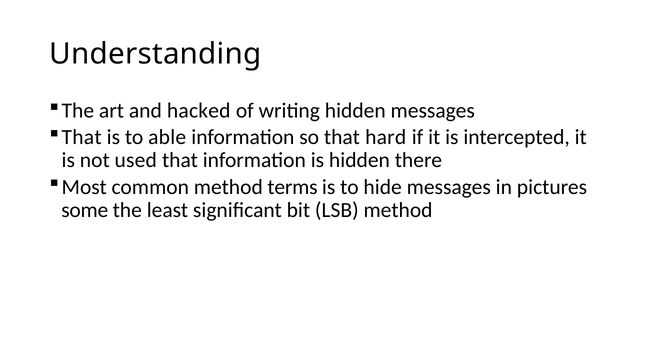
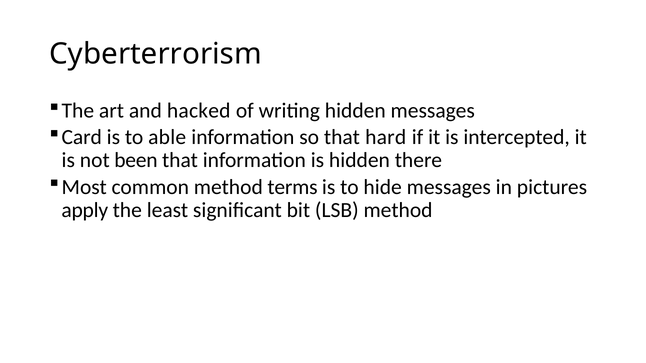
Understanding: Understanding -> Cyberterrorism
That at (82, 137): That -> Card
used: used -> been
some: some -> apply
